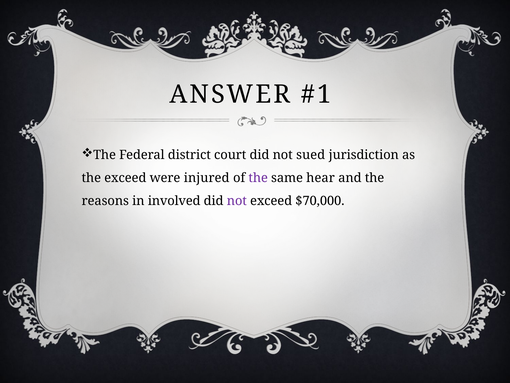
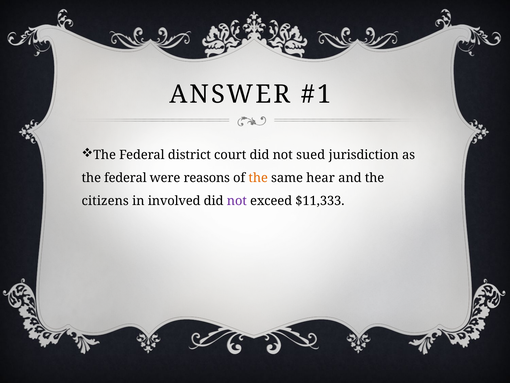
exceed at (125, 178): exceed -> federal
injured: injured -> reasons
the at (258, 178) colour: purple -> orange
reasons: reasons -> citizens
$70,000: $70,000 -> $11,333
